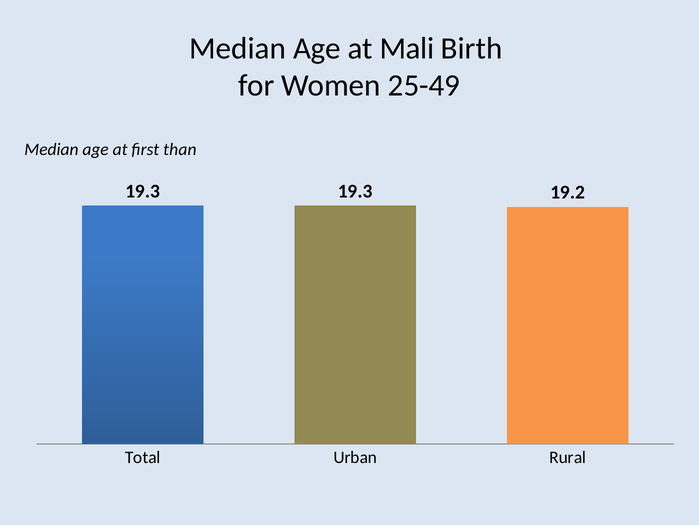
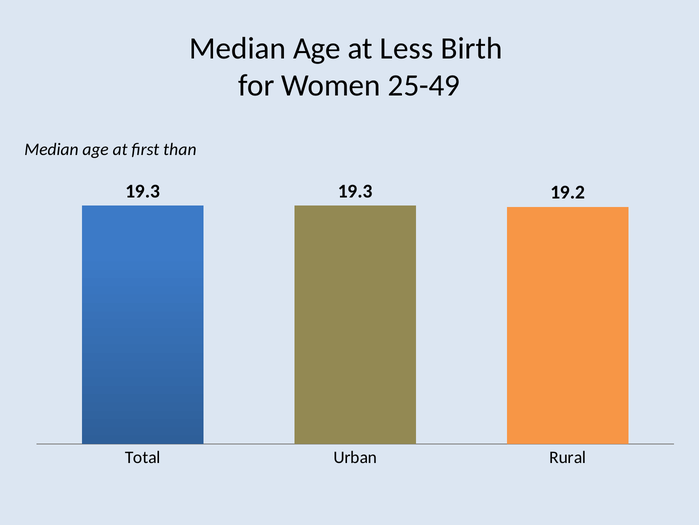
Mali: Mali -> Less
